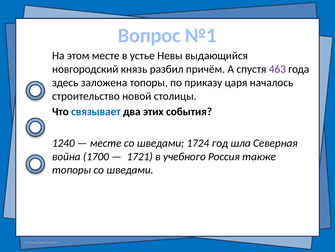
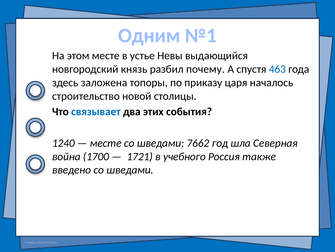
Вопрос: Вопрос -> Одним
причём: причём -> почему
463 colour: purple -> blue
1724: 1724 -> 7662
топоры at (72, 169): топоры -> введено
